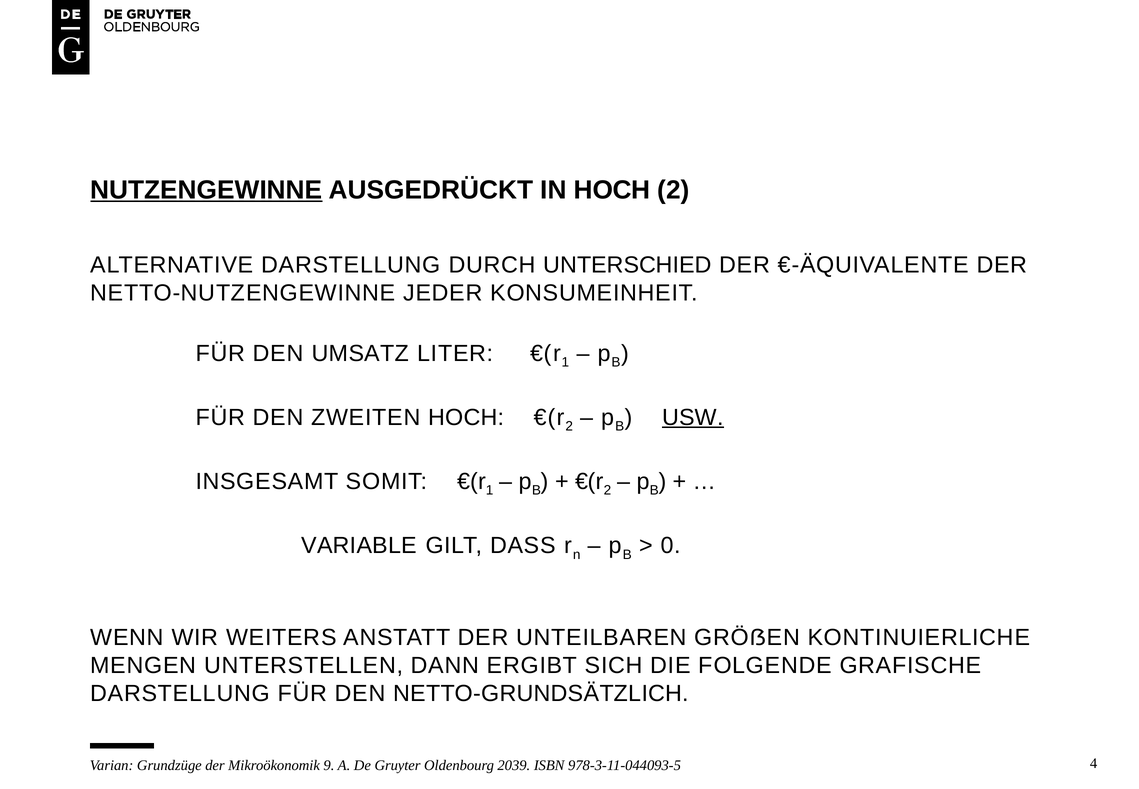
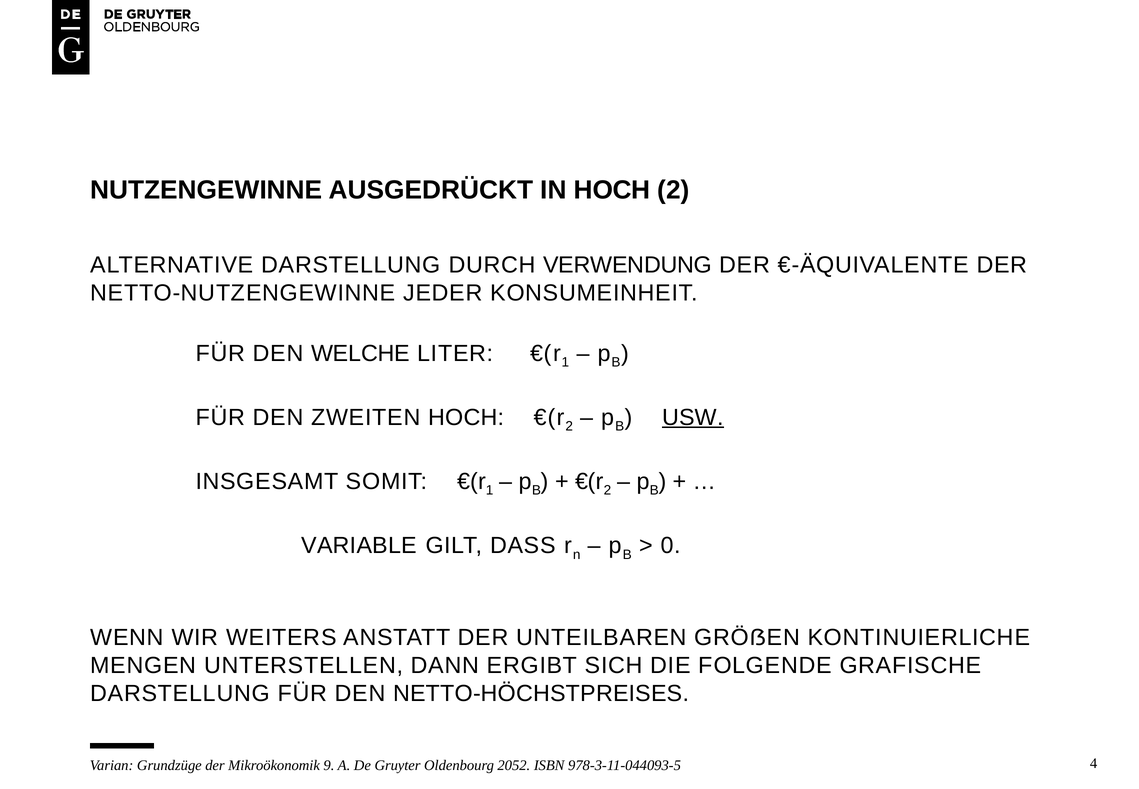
NUTZENGEWINNE underline: present -> none
UNTERSCHIED: UNTERSCHIED -> VERWENDUNG
UMSATZ: UMSATZ -> WELCHE
NETTO-GRUNDSÄTZLICH: NETTO-GRUNDSÄTZLICH -> NETTO-HÖCHSTPREISES
2039: 2039 -> 2052
